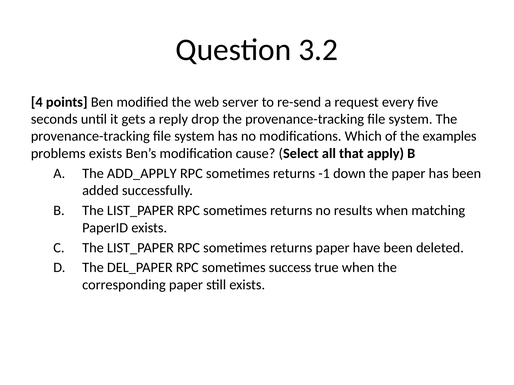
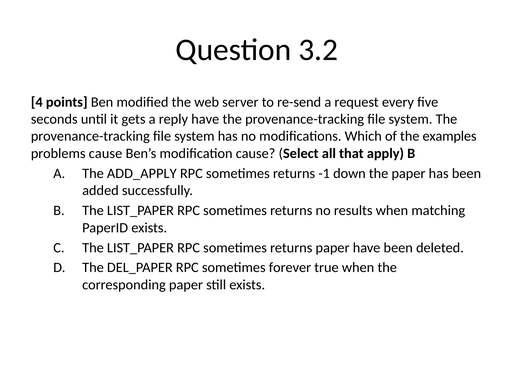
reply drop: drop -> have
problems exists: exists -> cause
success: success -> forever
